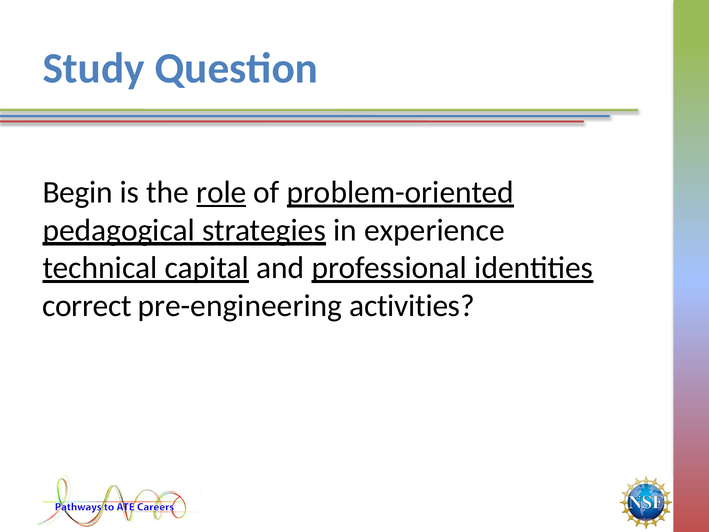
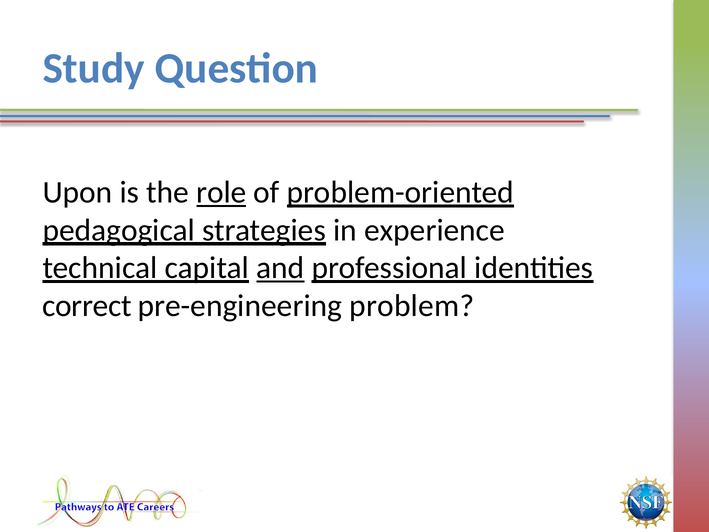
Begin: Begin -> Upon
and underline: none -> present
activities: activities -> problem
